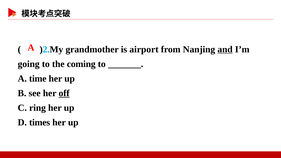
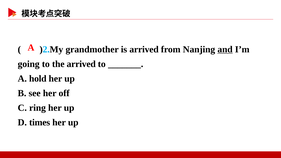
is airport: airport -> arrived
the coming: coming -> arrived
time: time -> hold
off underline: present -> none
